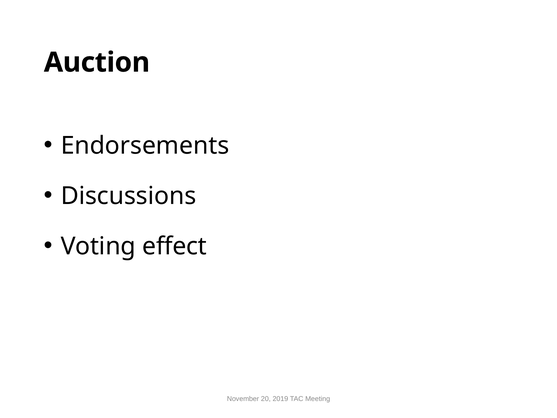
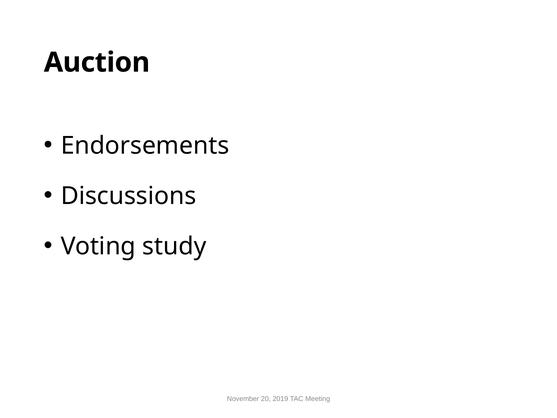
effect: effect -> study
